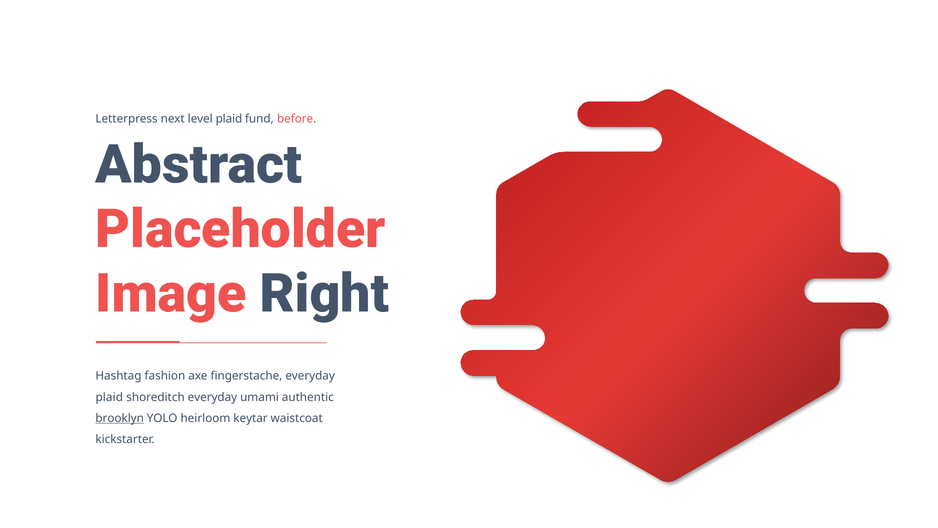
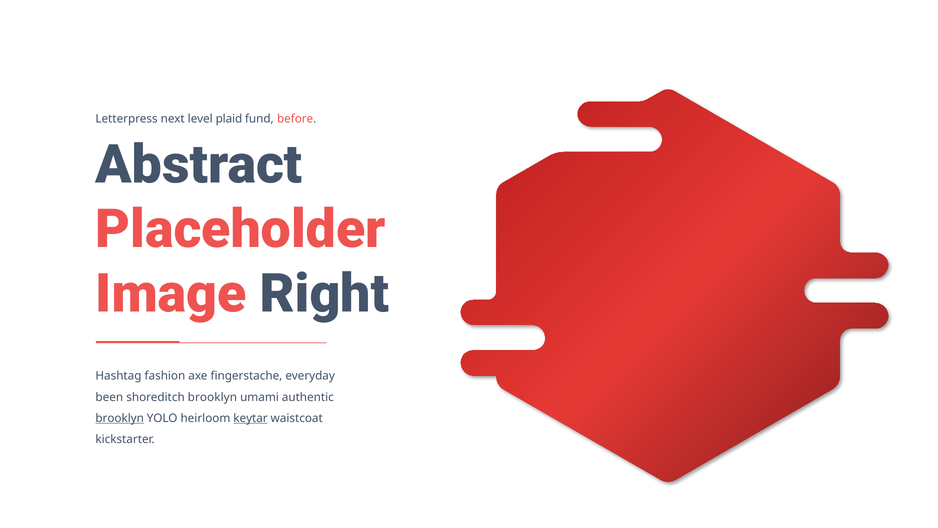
plaid at (109, 397): plaid -> been
shoreditch everyday: everyday -> brooklyn
keytar underline: none -> present
